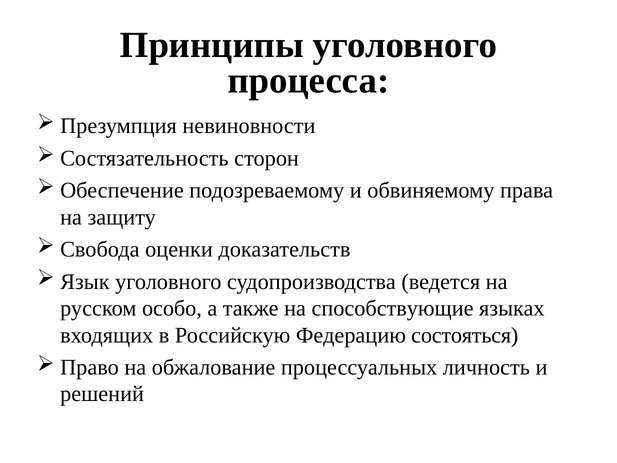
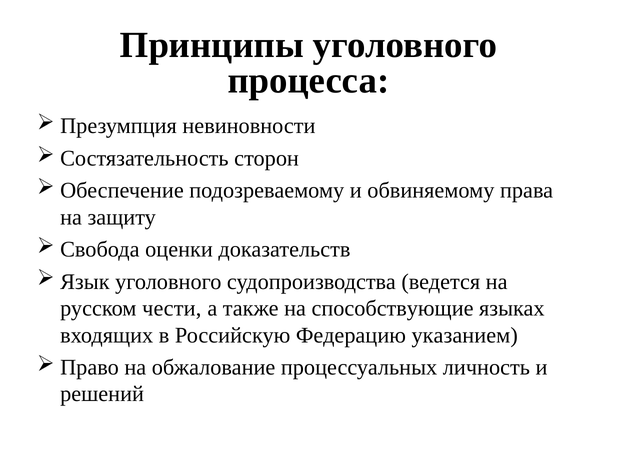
особо: особо -> чести
состояться: состояться -> указанием
